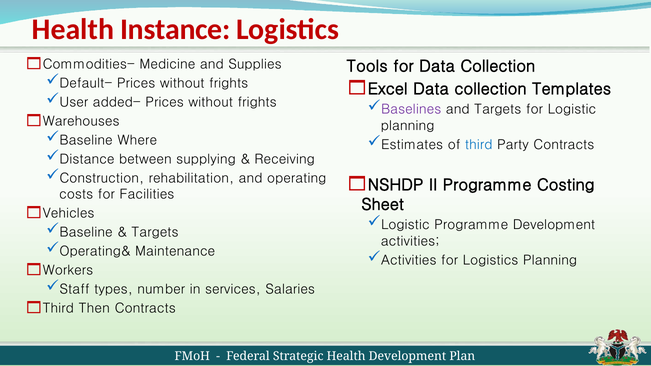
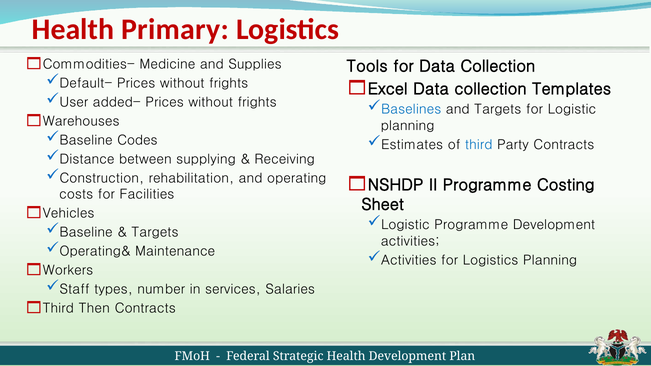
Instance: Instance -> Primary
Baselines colour: purple -> blue
Where: Where -> Codes
